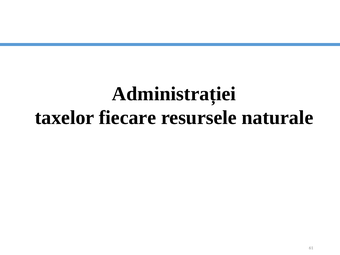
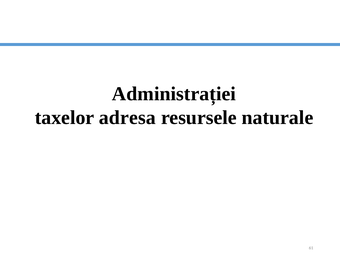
fiecare: fiecare -> adresa
